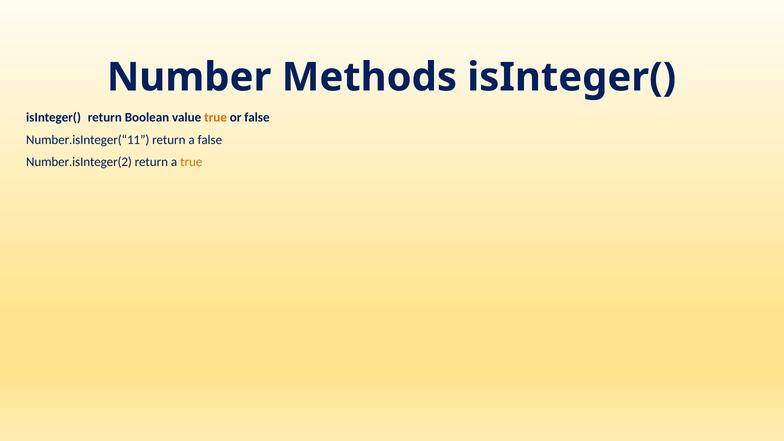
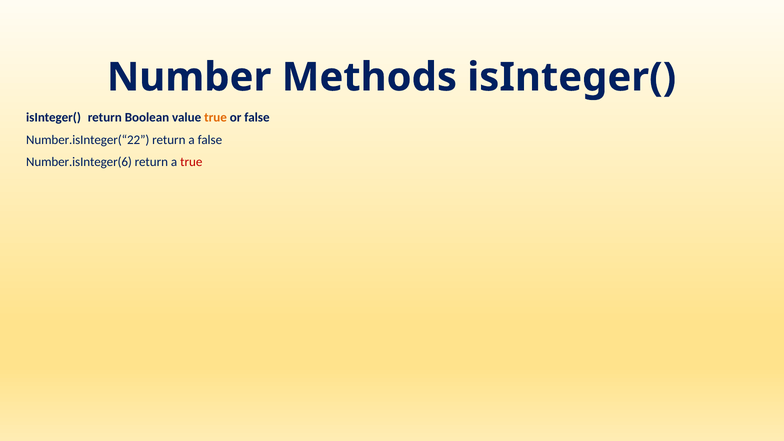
Number.isInteger(“11: Number.isInteger(“11 -> Number.isInteger(“22
Number.isInteger(2: Number.isInteger(2 -> Number.isInteger(6
true at (191, 162) colour: orange -> red
